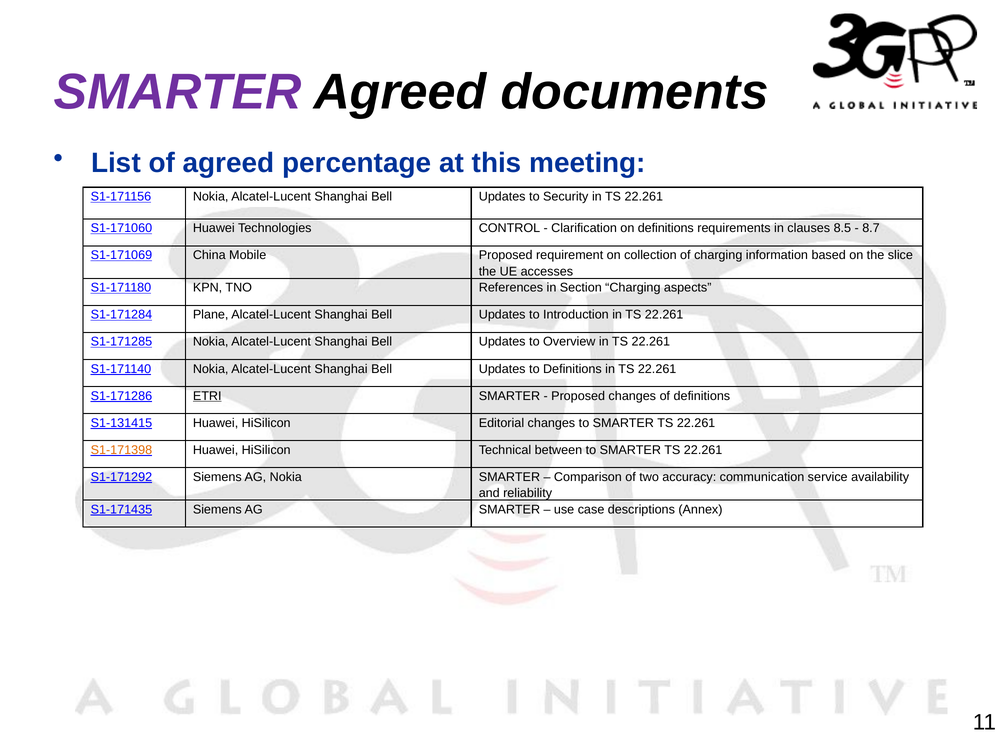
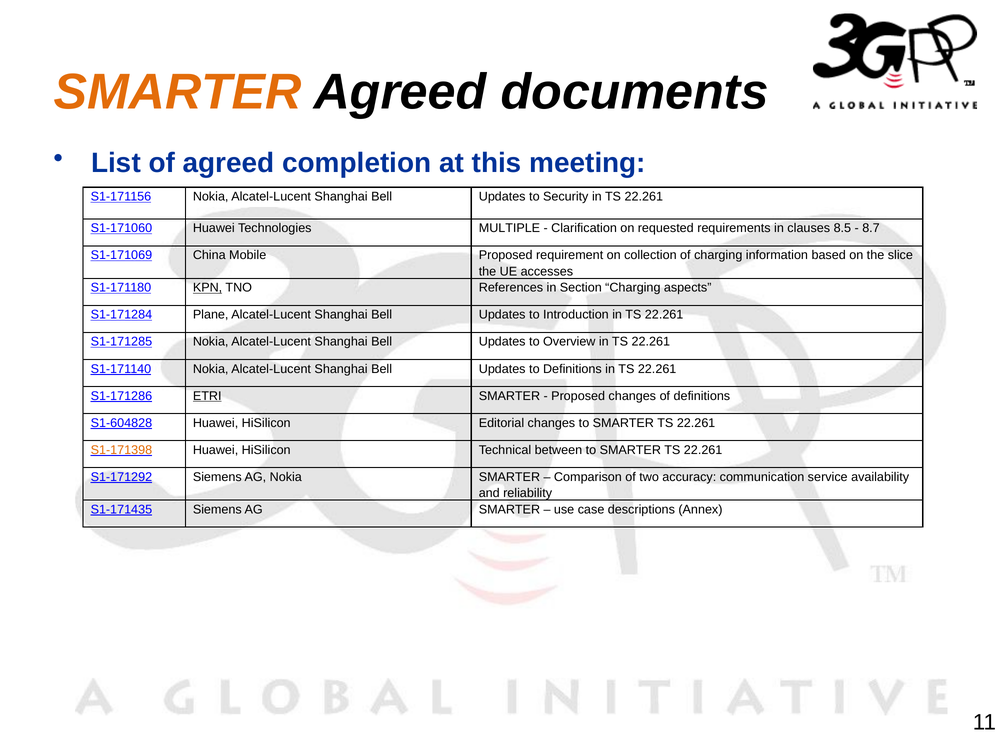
SMARTER at (178, 92) colour: purple -> orange
percentage: percentage -> completion
CONTROL: CONTROL -> MULTIPLE
on definitions: definitions -> requested
KPN underline: none -> present
S1-131415: S1-131415 -> S1-604828
